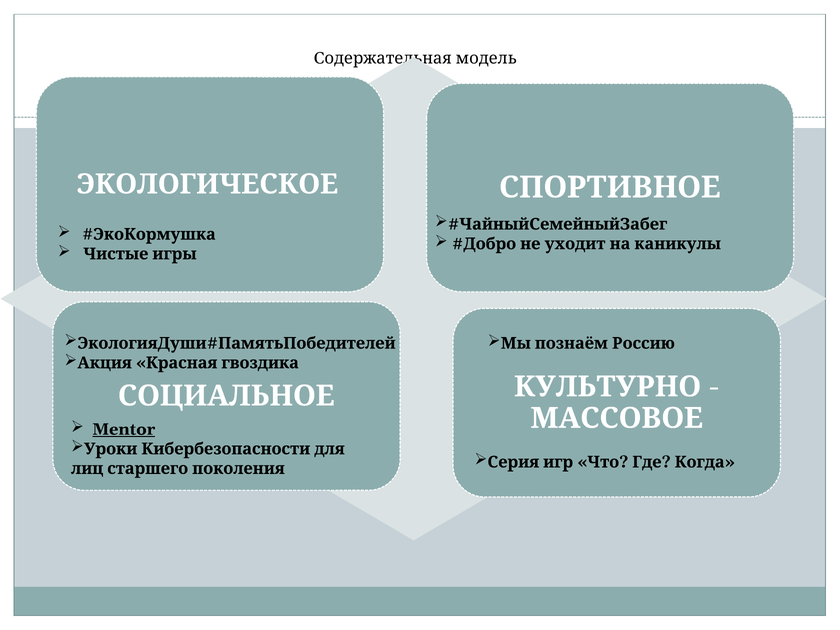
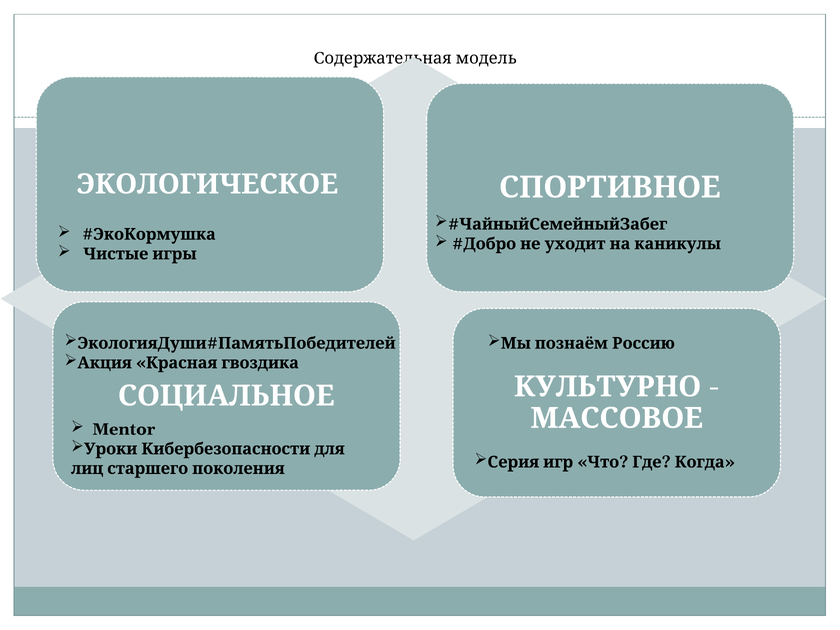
Mentor underline: present -> none
